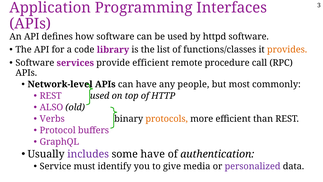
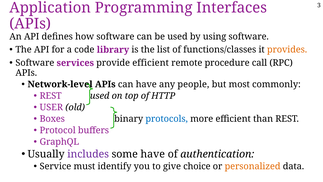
httpd: httpd -> using
ALSO: ALSO -> USER
Verbs: Verbs -> Boxes
protocols colour: orange -> blue
media: media -> choice
personalized colour: purple -> orange
